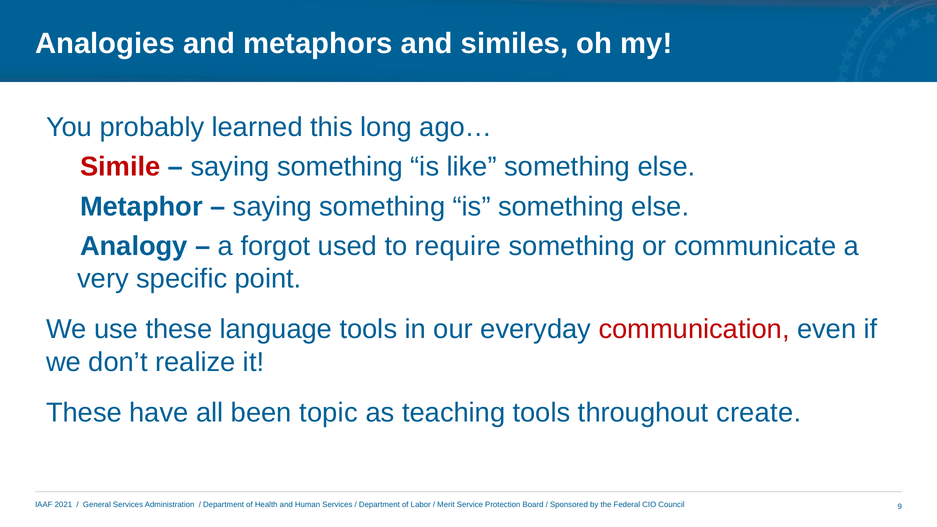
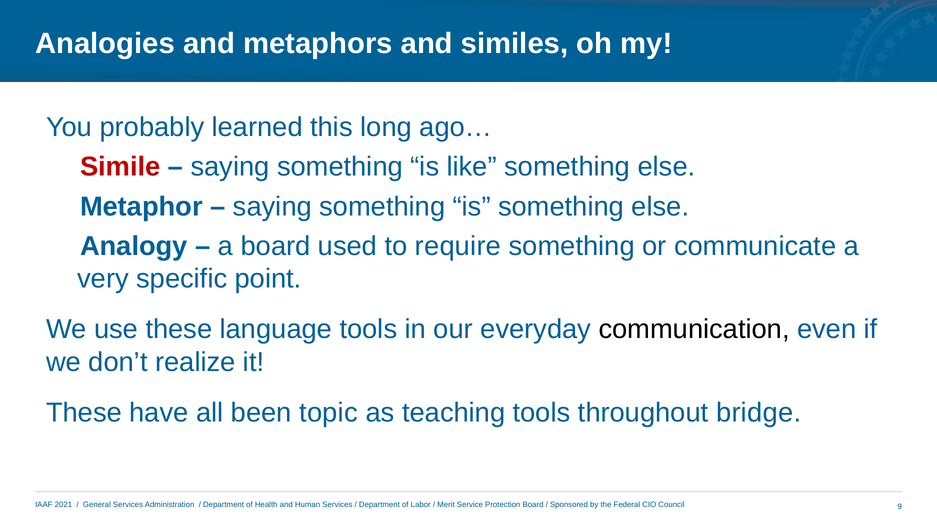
a forgot: forgot -> board
communication colour: red -> black
create: create -> bridge
